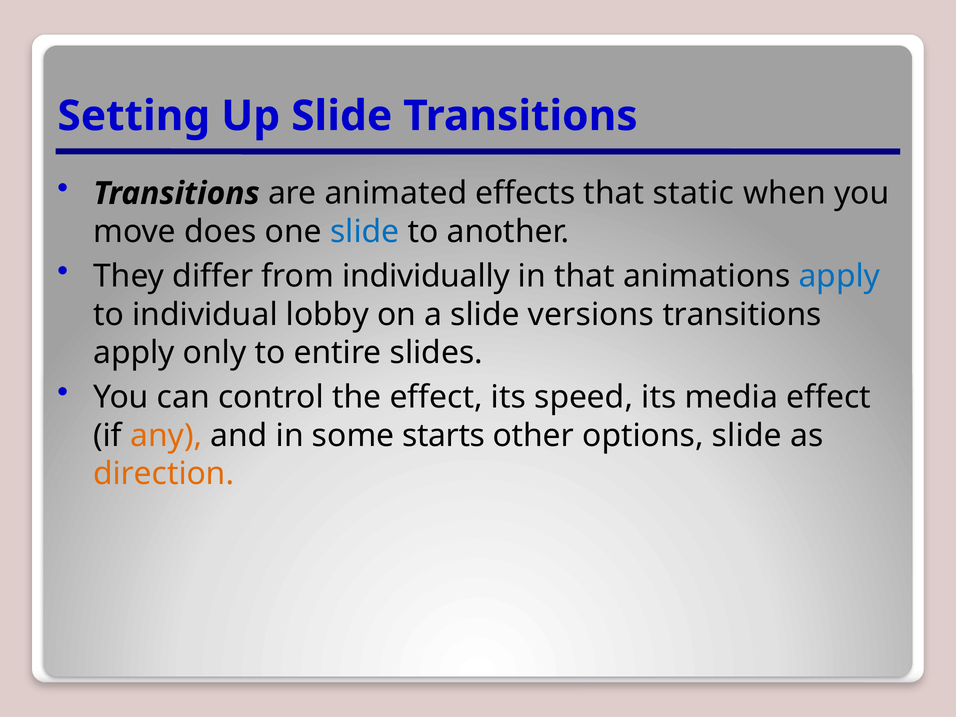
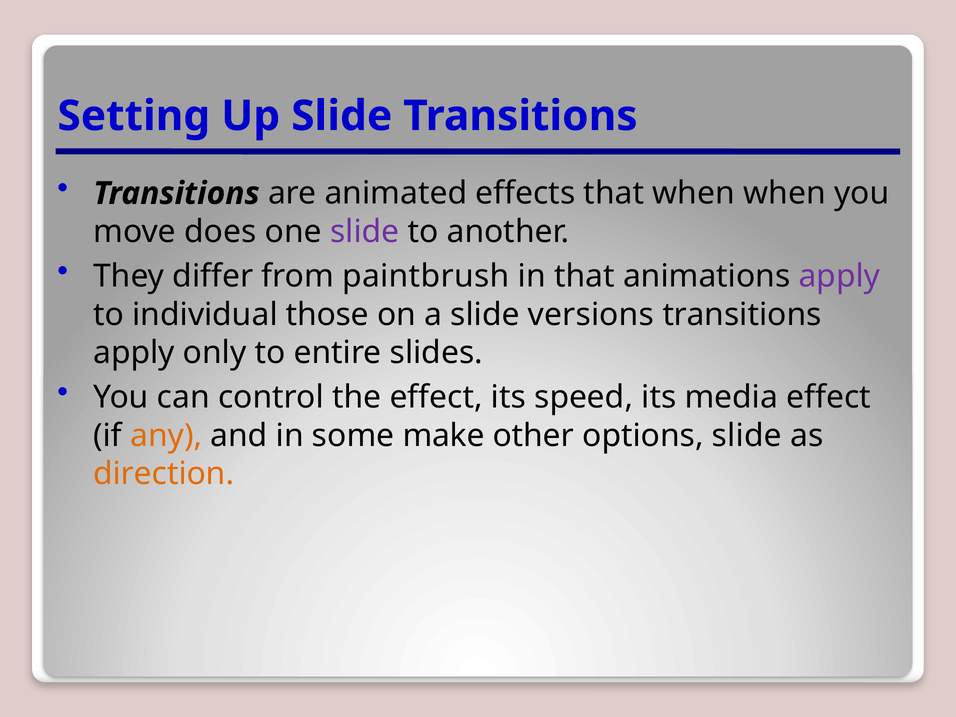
that static: static -> when
slide at (365, 232) colour: blue -> purple
individually: individually -> paintbrush
apply at (839, 276) colour: blue -> purple
lobby: lobby -> those
starts: starts -> make
